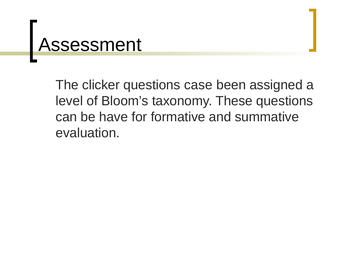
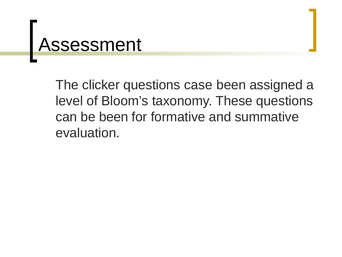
be have: have -> been
